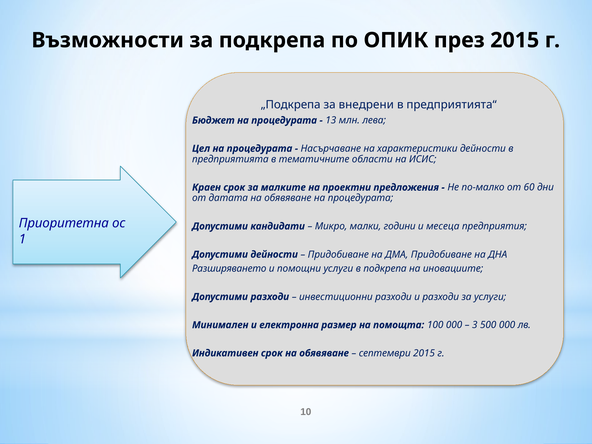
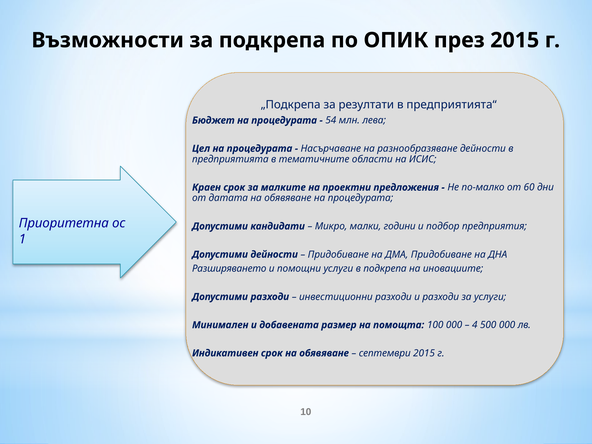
внедрени: внедрени -> резултати
13: 13 -> 54
характеристики: характеристики -> разнообразяване
месеца: месеца -> подбор
електронна: електронна -> добавената
3: 3 -> 4
